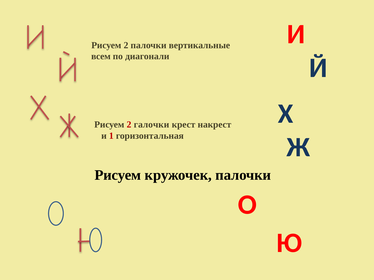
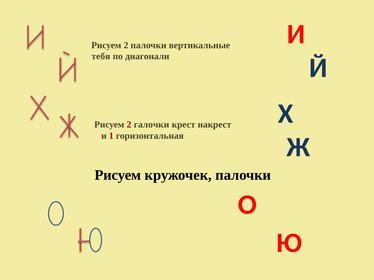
всем: всем -> тебя
